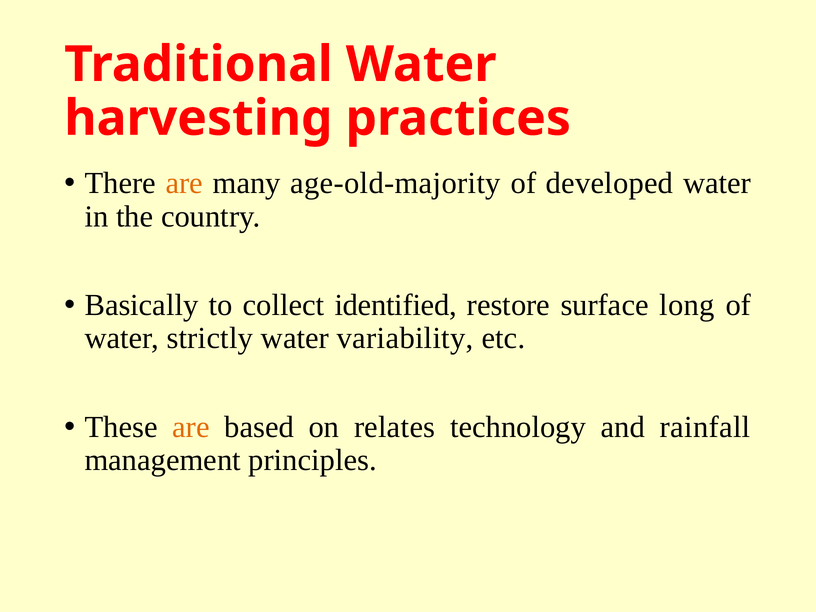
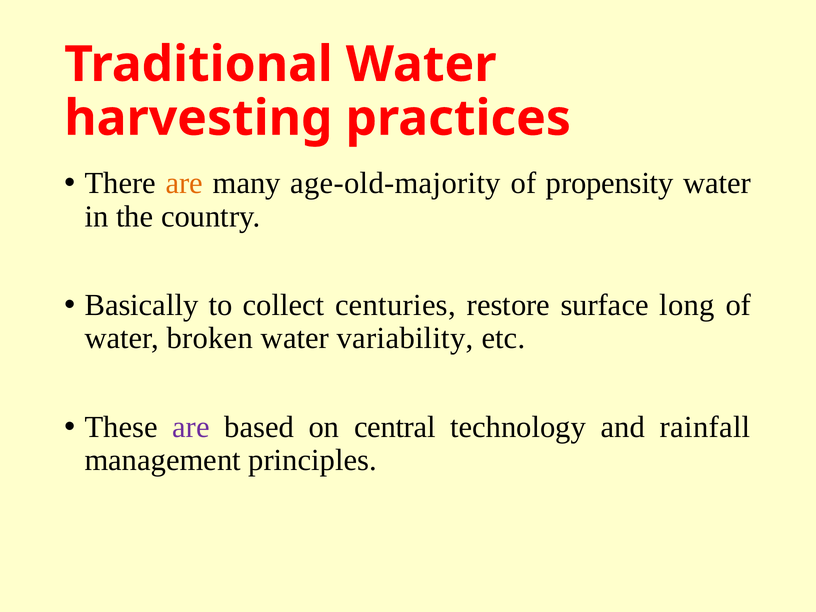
developed: developed -> propensity
identified: identified -> centuries
strictly: strictly -> broken
are at (191, 427) colour: orange -> purple
relates: relates -> central
